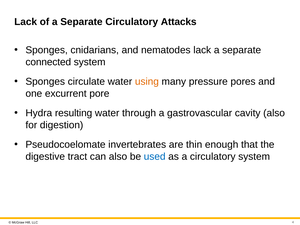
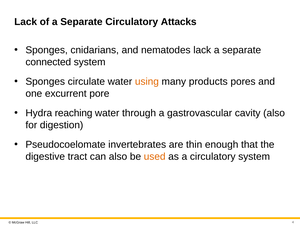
pressure: pressure -> products
resulting: resulting -> reaching
used colour: blue -> orange
